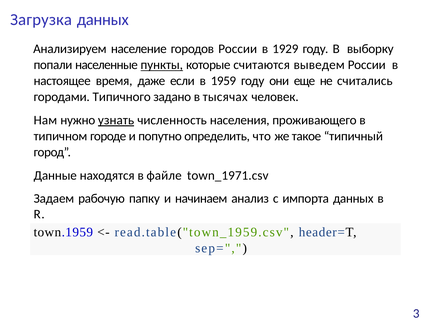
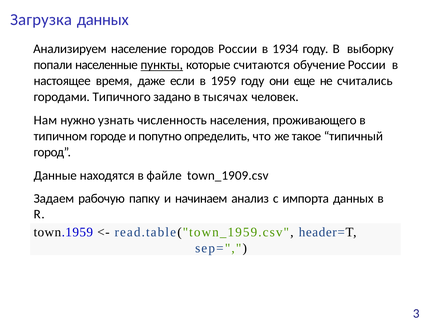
1929: 1929 -> 1934
выведем: выведем -> обучение
узнать underline: present -> none
town_1971.csv: town_1971.csv -> town_1909.csv
